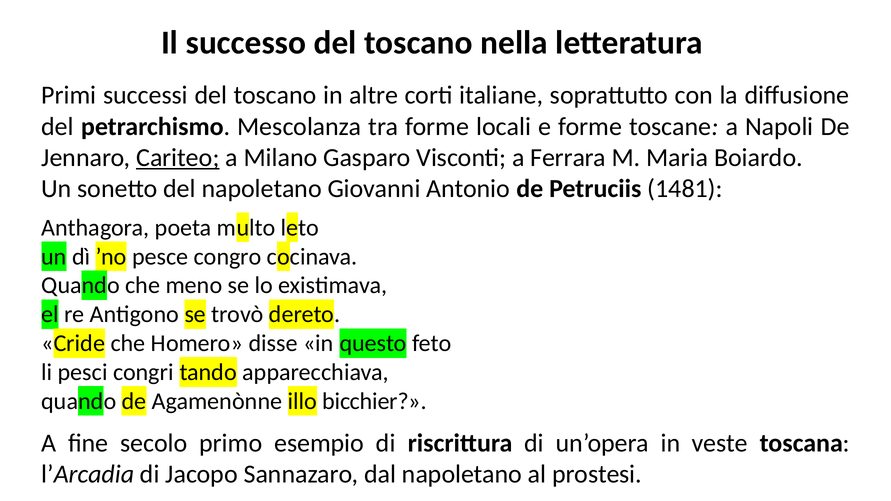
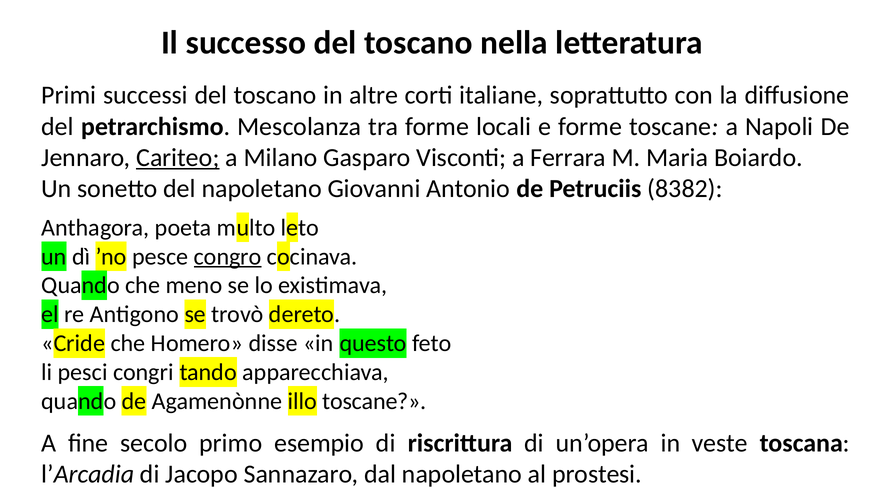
1481: 1481 -> 8382
congro underline: none -> present
illo bicchier: bicchier -> toscane
